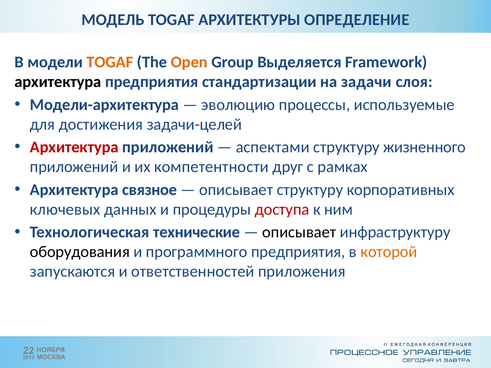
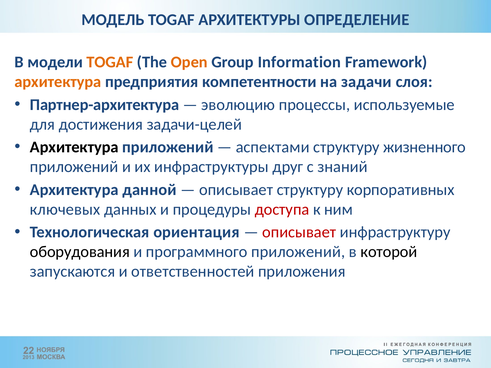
Выделяется: Выделяется -> Information
архитектура at (58, 82) colour: black -> orange
стандартизации: стандартизации -> компетентности
Модели-архитектура: Модели-архитектура -> Партнер-архитектура
Архитектура at (74, 147) colour: red -> black
компетентности: компетентности -> инфраструктуры
рамках: рамках -> знаний
связное: связное -> данной
технические: технические -> ориентация
описывает at (299, 232) colour: black -> red
программного предприятия: предприятия -> приложений
которой colour: orange -> black
